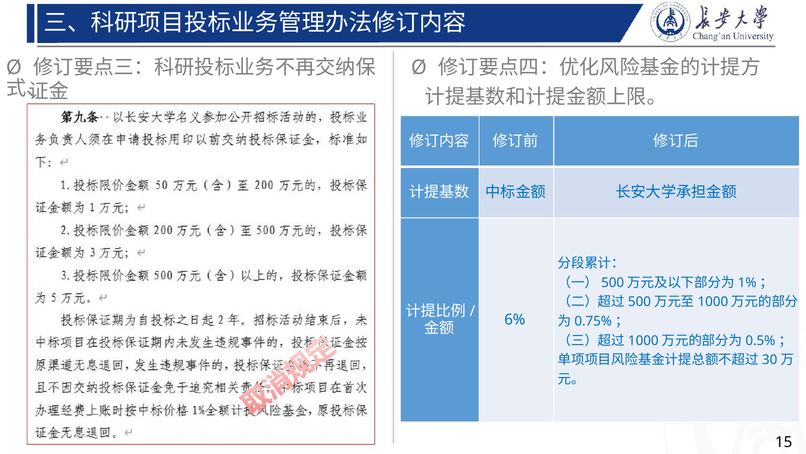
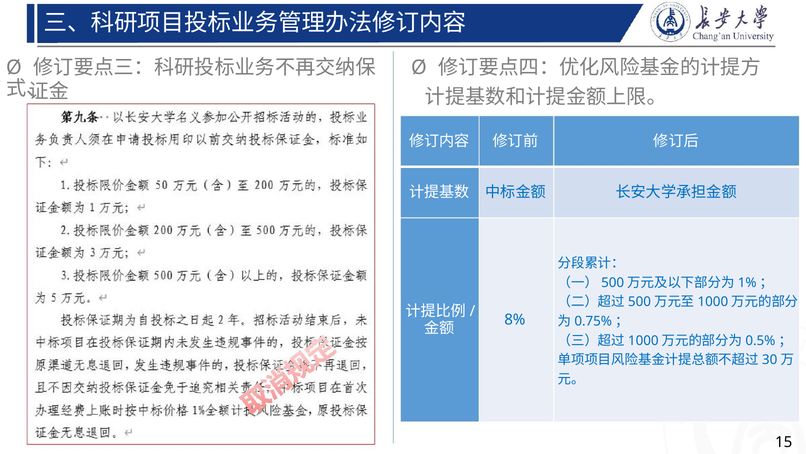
6%: 6% -> 8%
